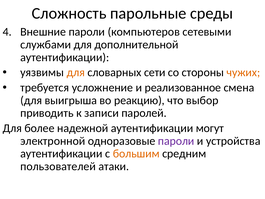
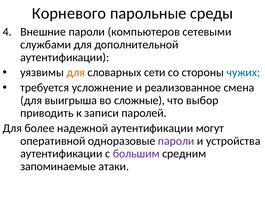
Сложность: Сложность -> Корневого
чужих colour: orange -> blue
реакцию: реакцию -> сложные
электронной: электронной -> оперативной
большим colour: orange -> purple
пользователей: пользователей -> запоминаемые
